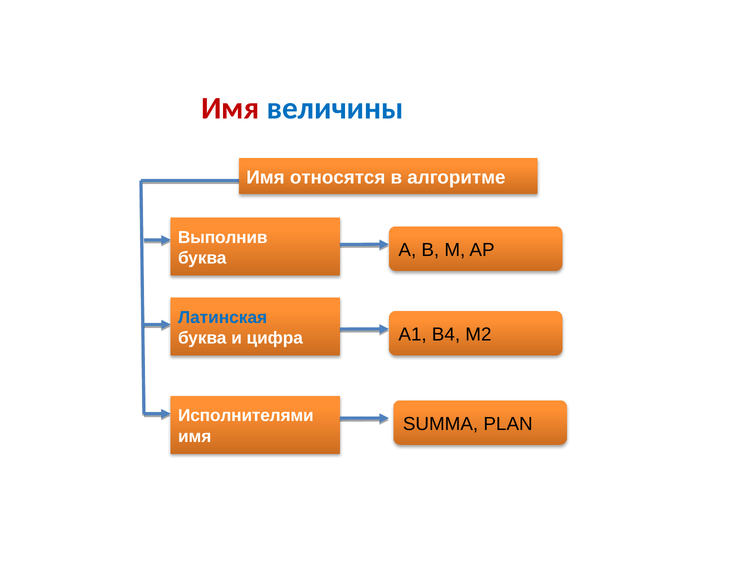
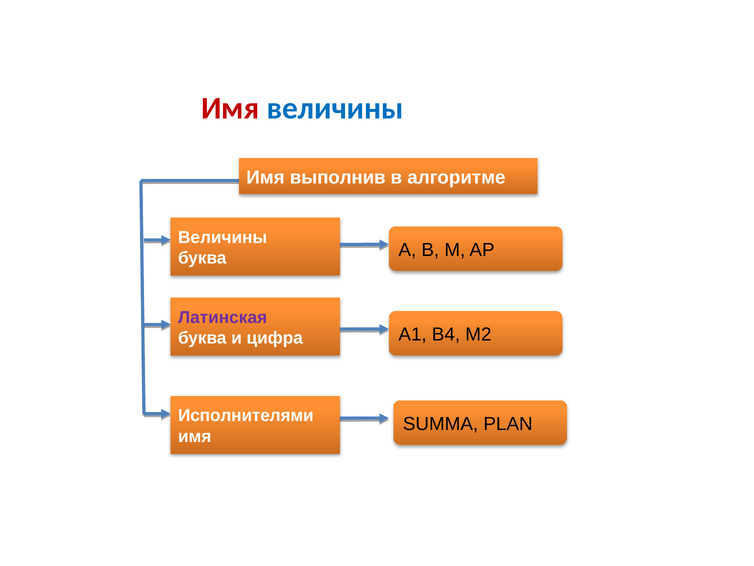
относятся: относятся -> выполнив
Выполнив at (223, 237): Выполнив -> Величины
Латинская colour: blue -> purple
